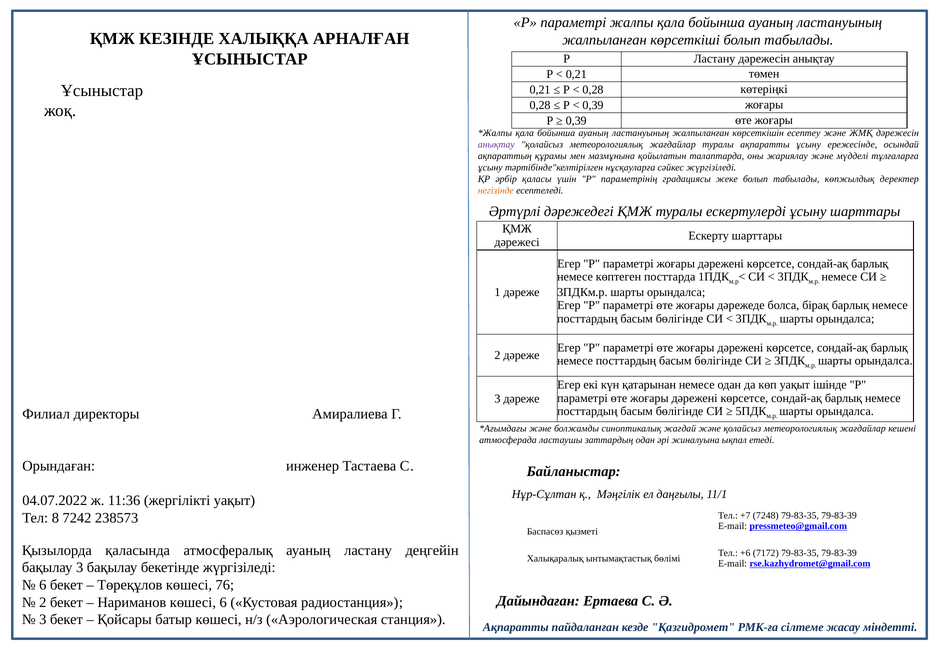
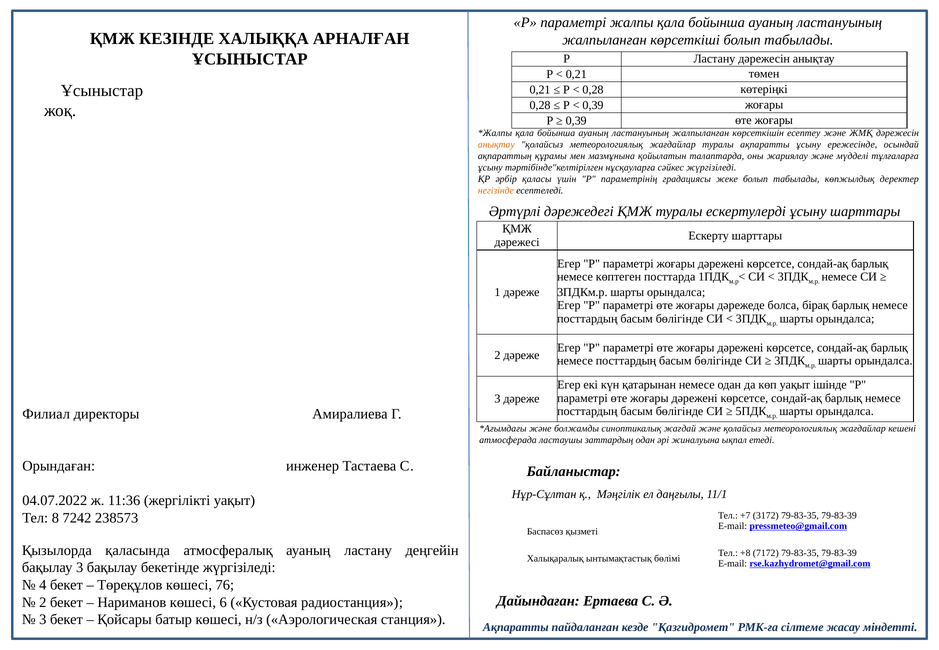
анықтау at (496, 145) colour: purple -> orange
7248: 7248 -> 3172
+6: +6 -> +8
6 at (43, 585): 6 -> 4
